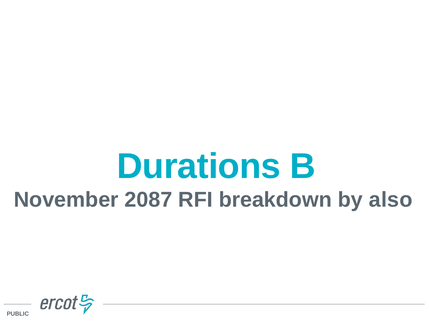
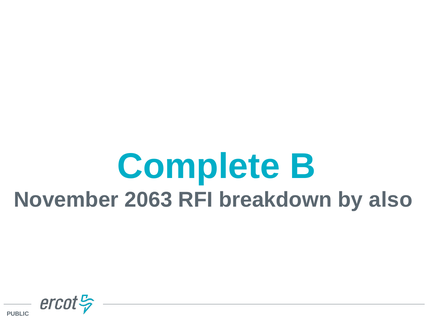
Durations: Durations -> Complete
2087: 2087 -> 2063
